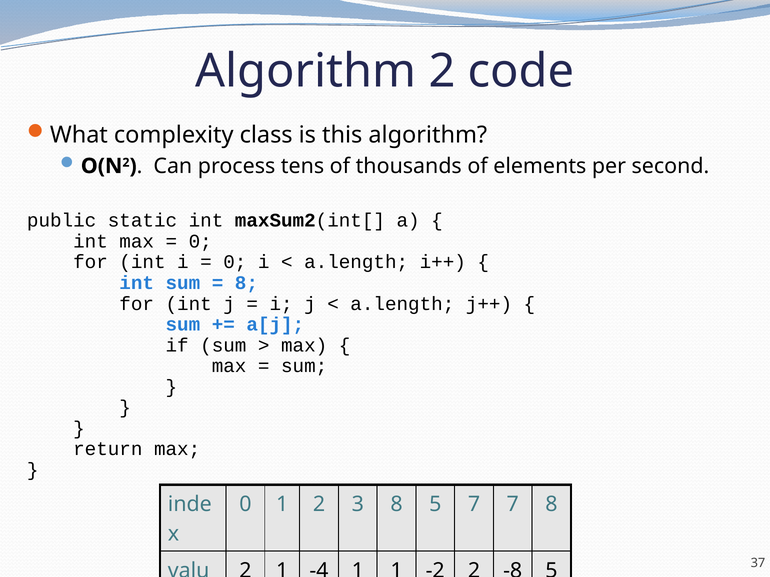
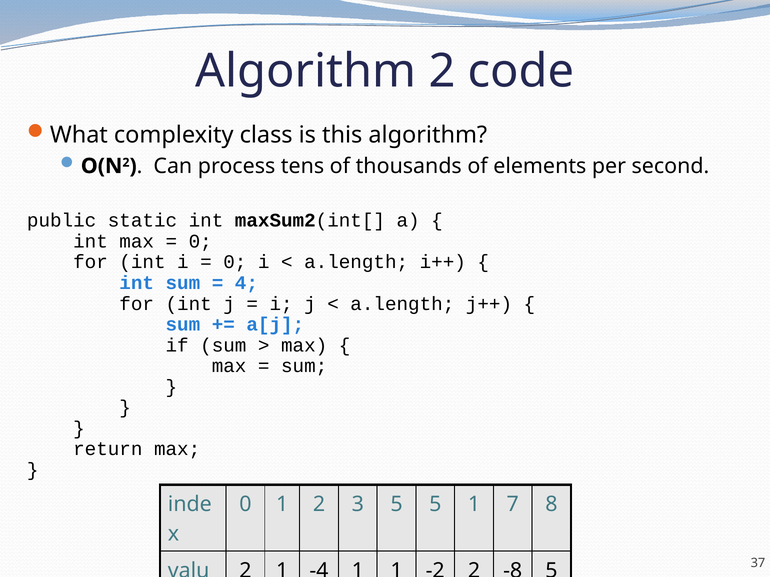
8 at (246, 283): 8 -> 4
3 8: 8 -> 5
5 7: 7 -> 1
